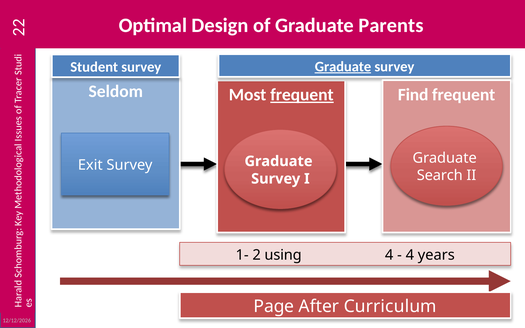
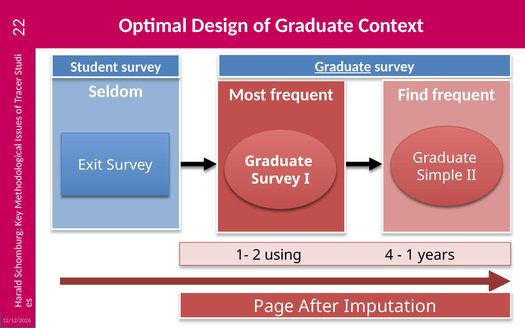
Parents: Parents -> Context
frequent at (302, 95) underline: present -> none
Search: Search -> Simple
4 at (410, 255): 4 -> 1
Curriculum: Curriculum -> Imputation
